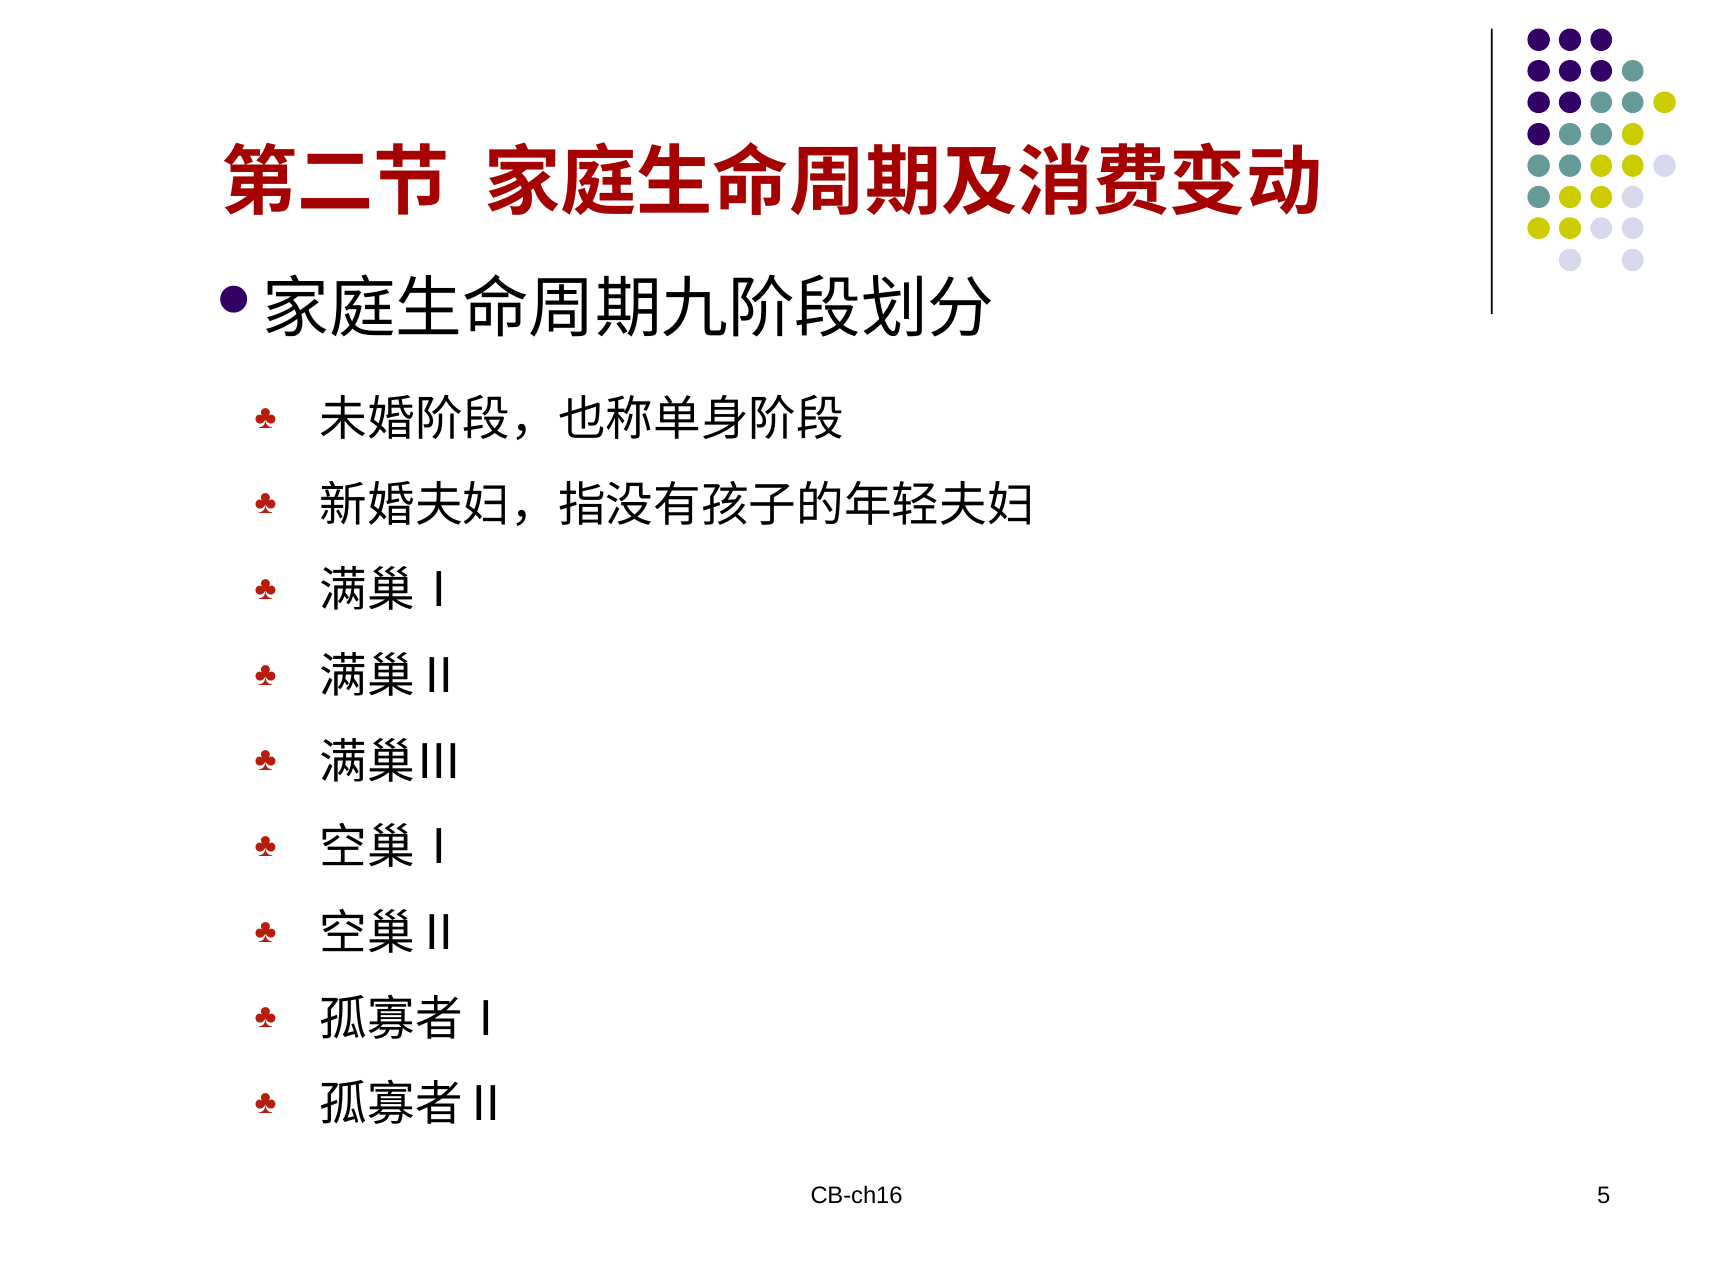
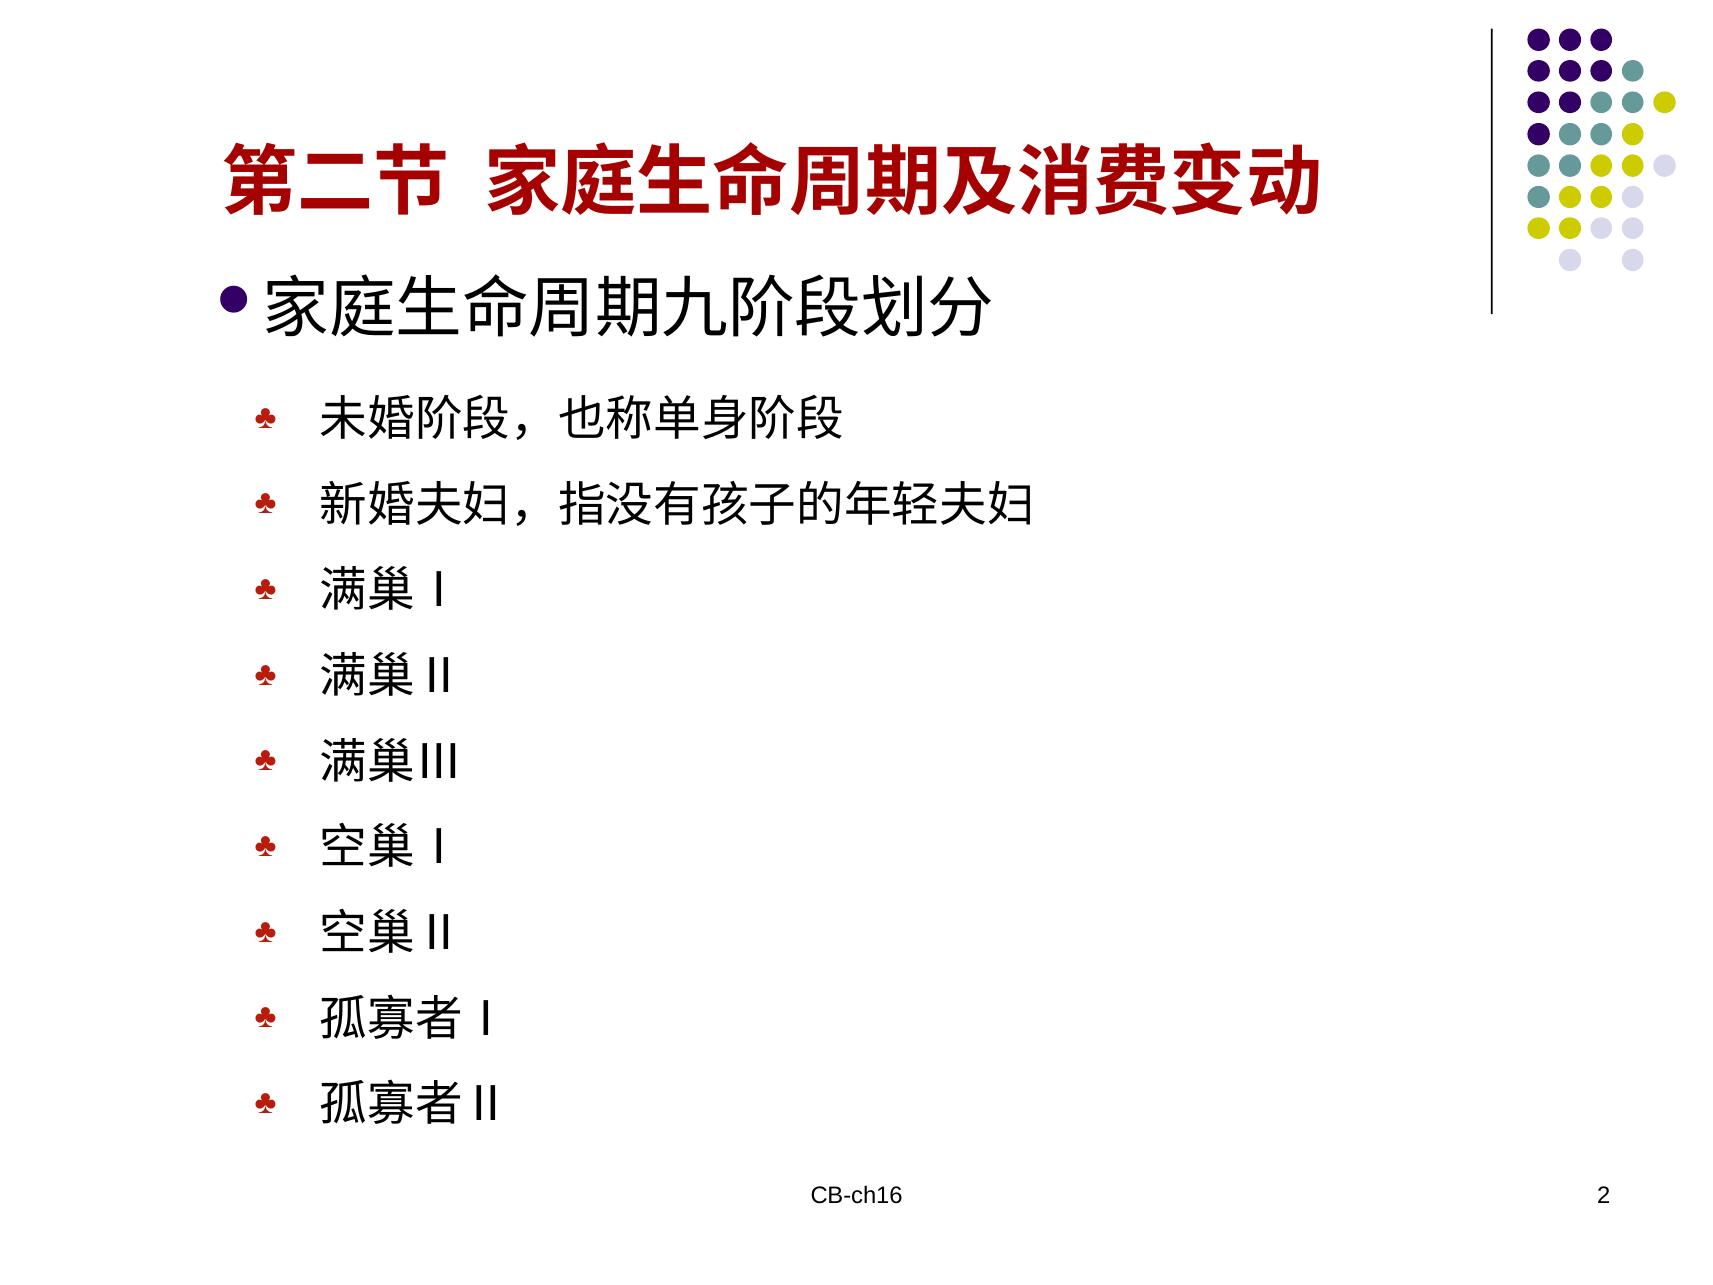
5: 5 -> 2
